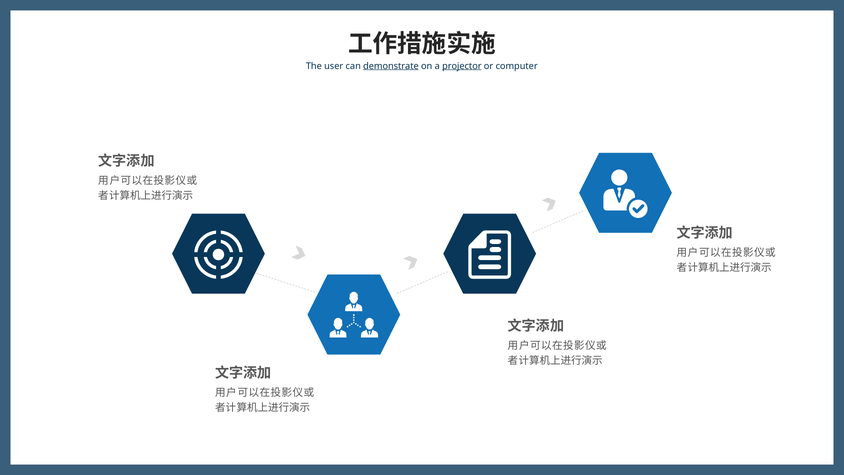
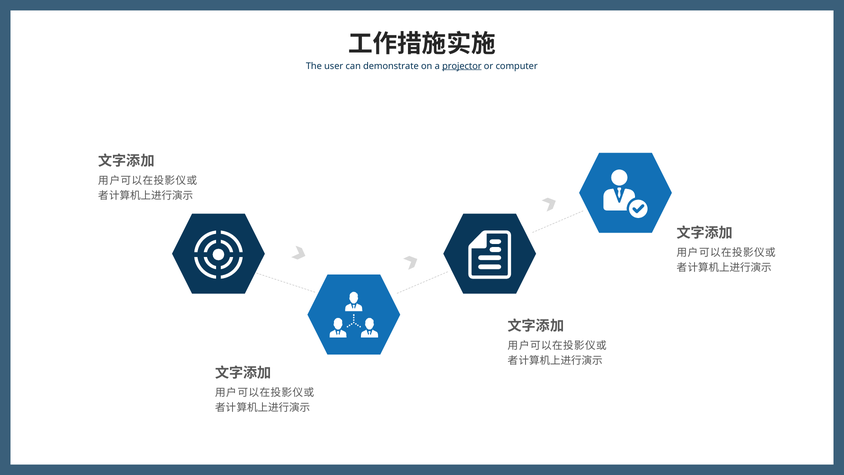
demonstrate underline: present -> none
